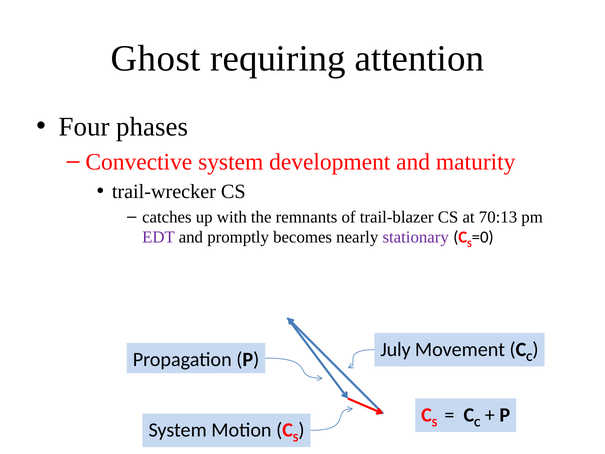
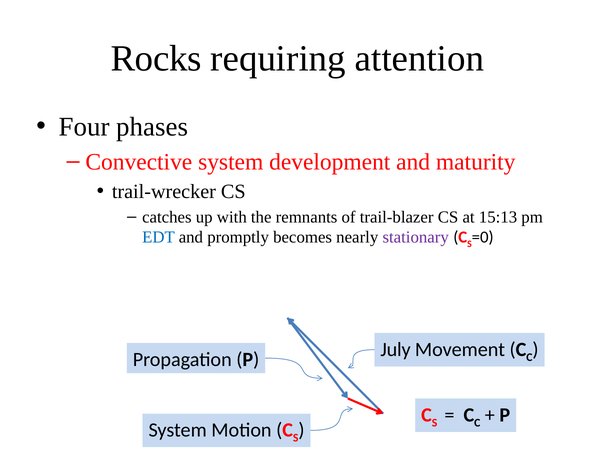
Ghost: Ghost -> Rocks
70:13: 70:13 -> 15:13
EDT colour: purple -> blue
